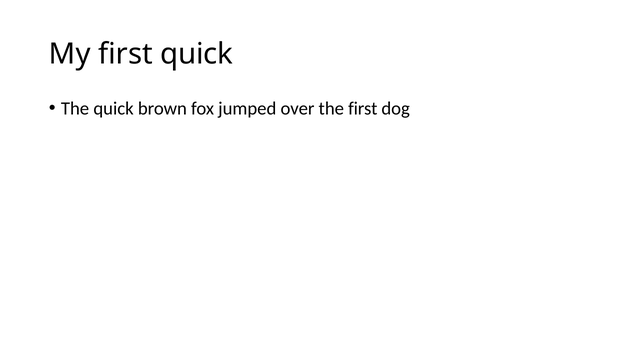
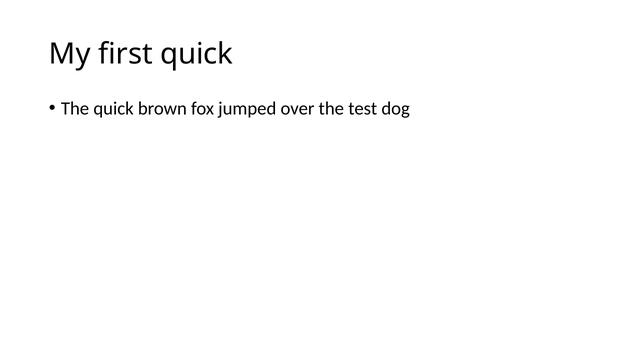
the first: first -> test
